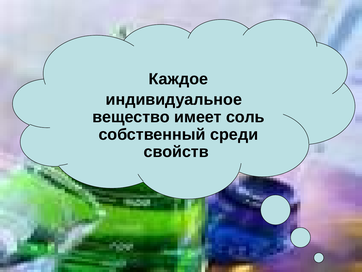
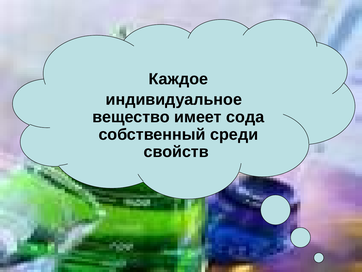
соль: соль -> сода
